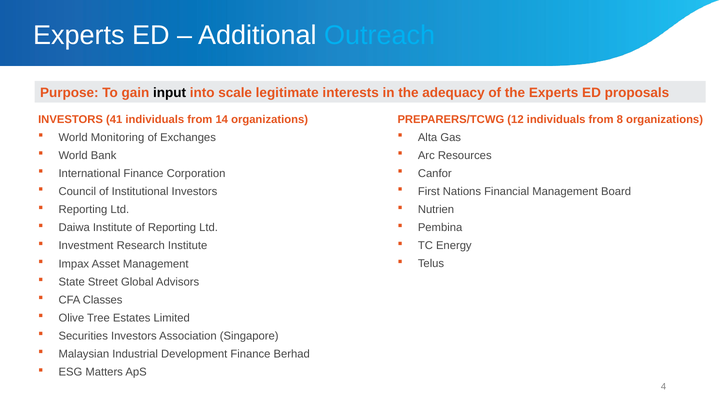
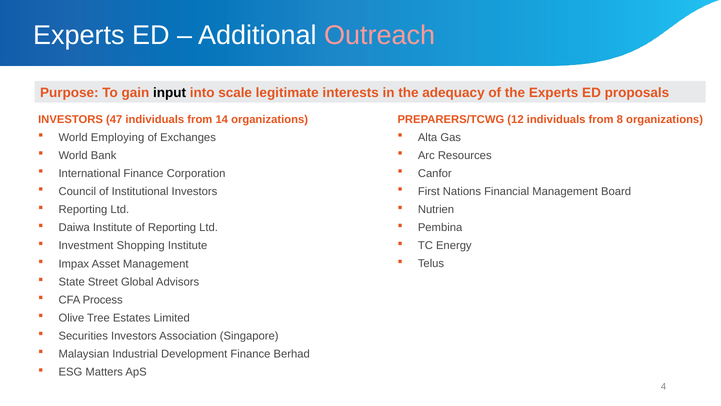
Outreach colour: light blue -> pink
41: 41 -> 47
Monitoring: Monitoring -> Employing
Research: Research -> Shopping
Classes: Classes -> Process
